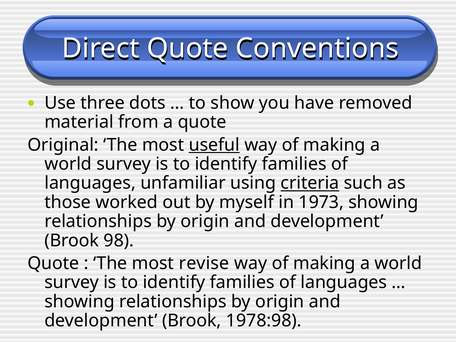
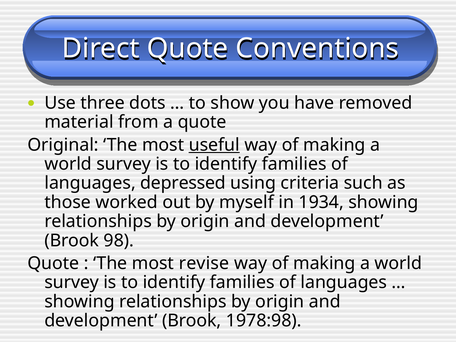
unfamiliar: unfamiliar -> depressed
criteria underline: present -> none
1973: 1973 -> 1934
